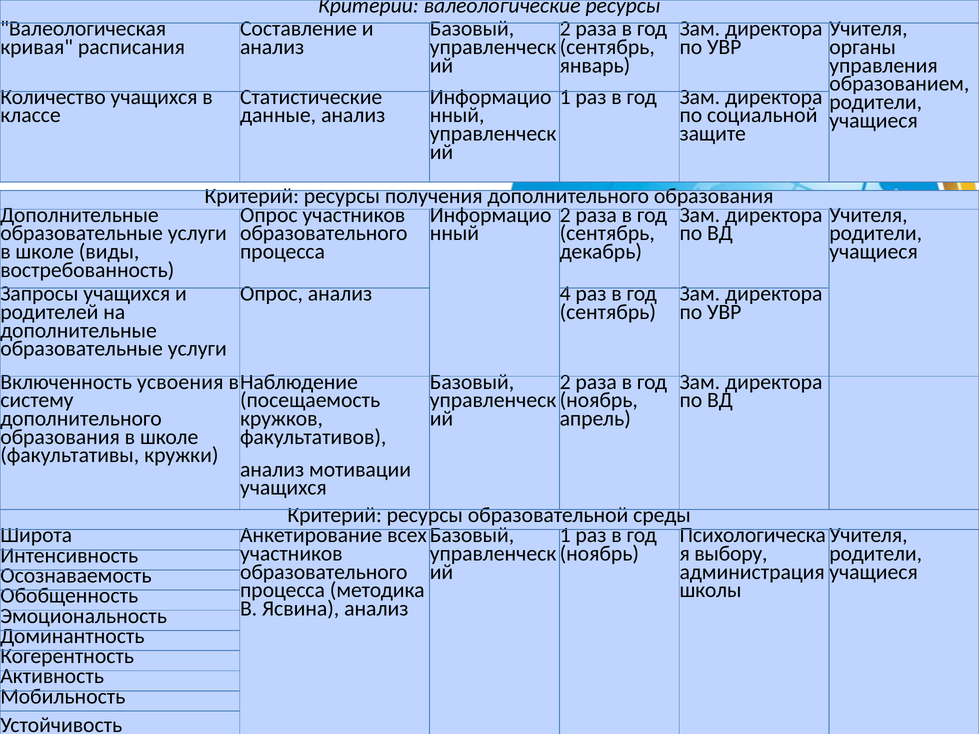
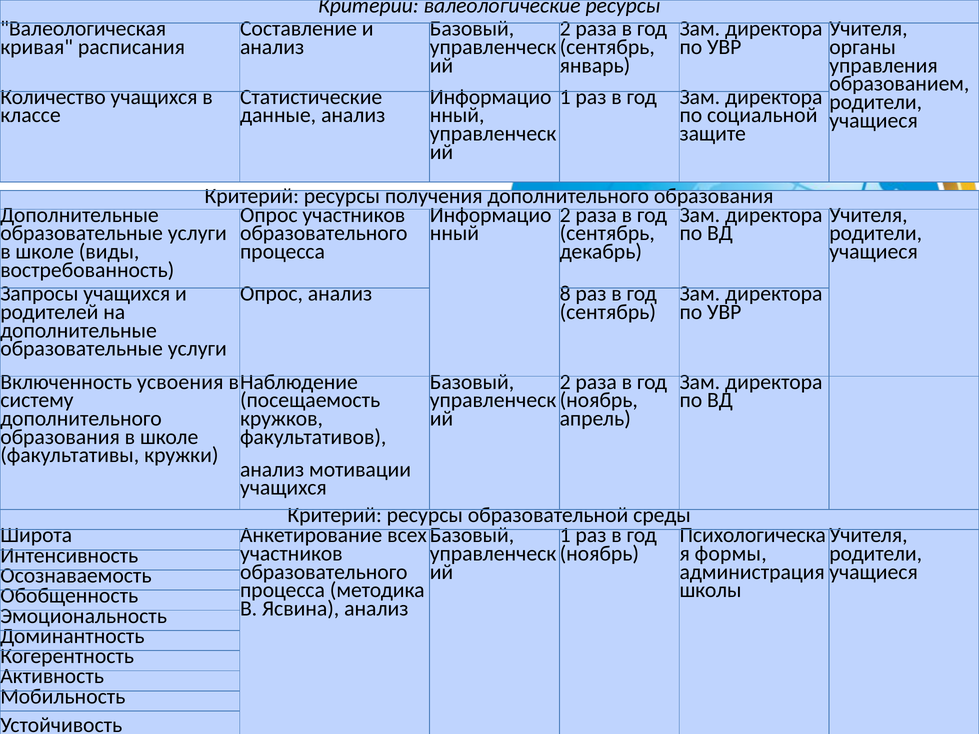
4: 4 -> 8
выбору: выбору -> формы
